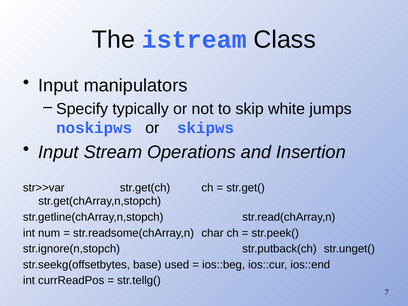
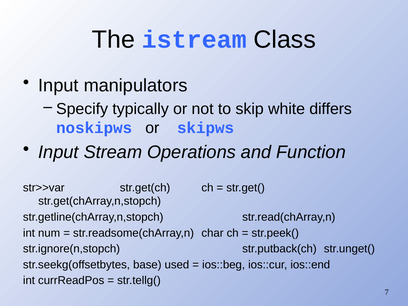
jumps: jumps -> differs
Insertion: Insertion -> Function
